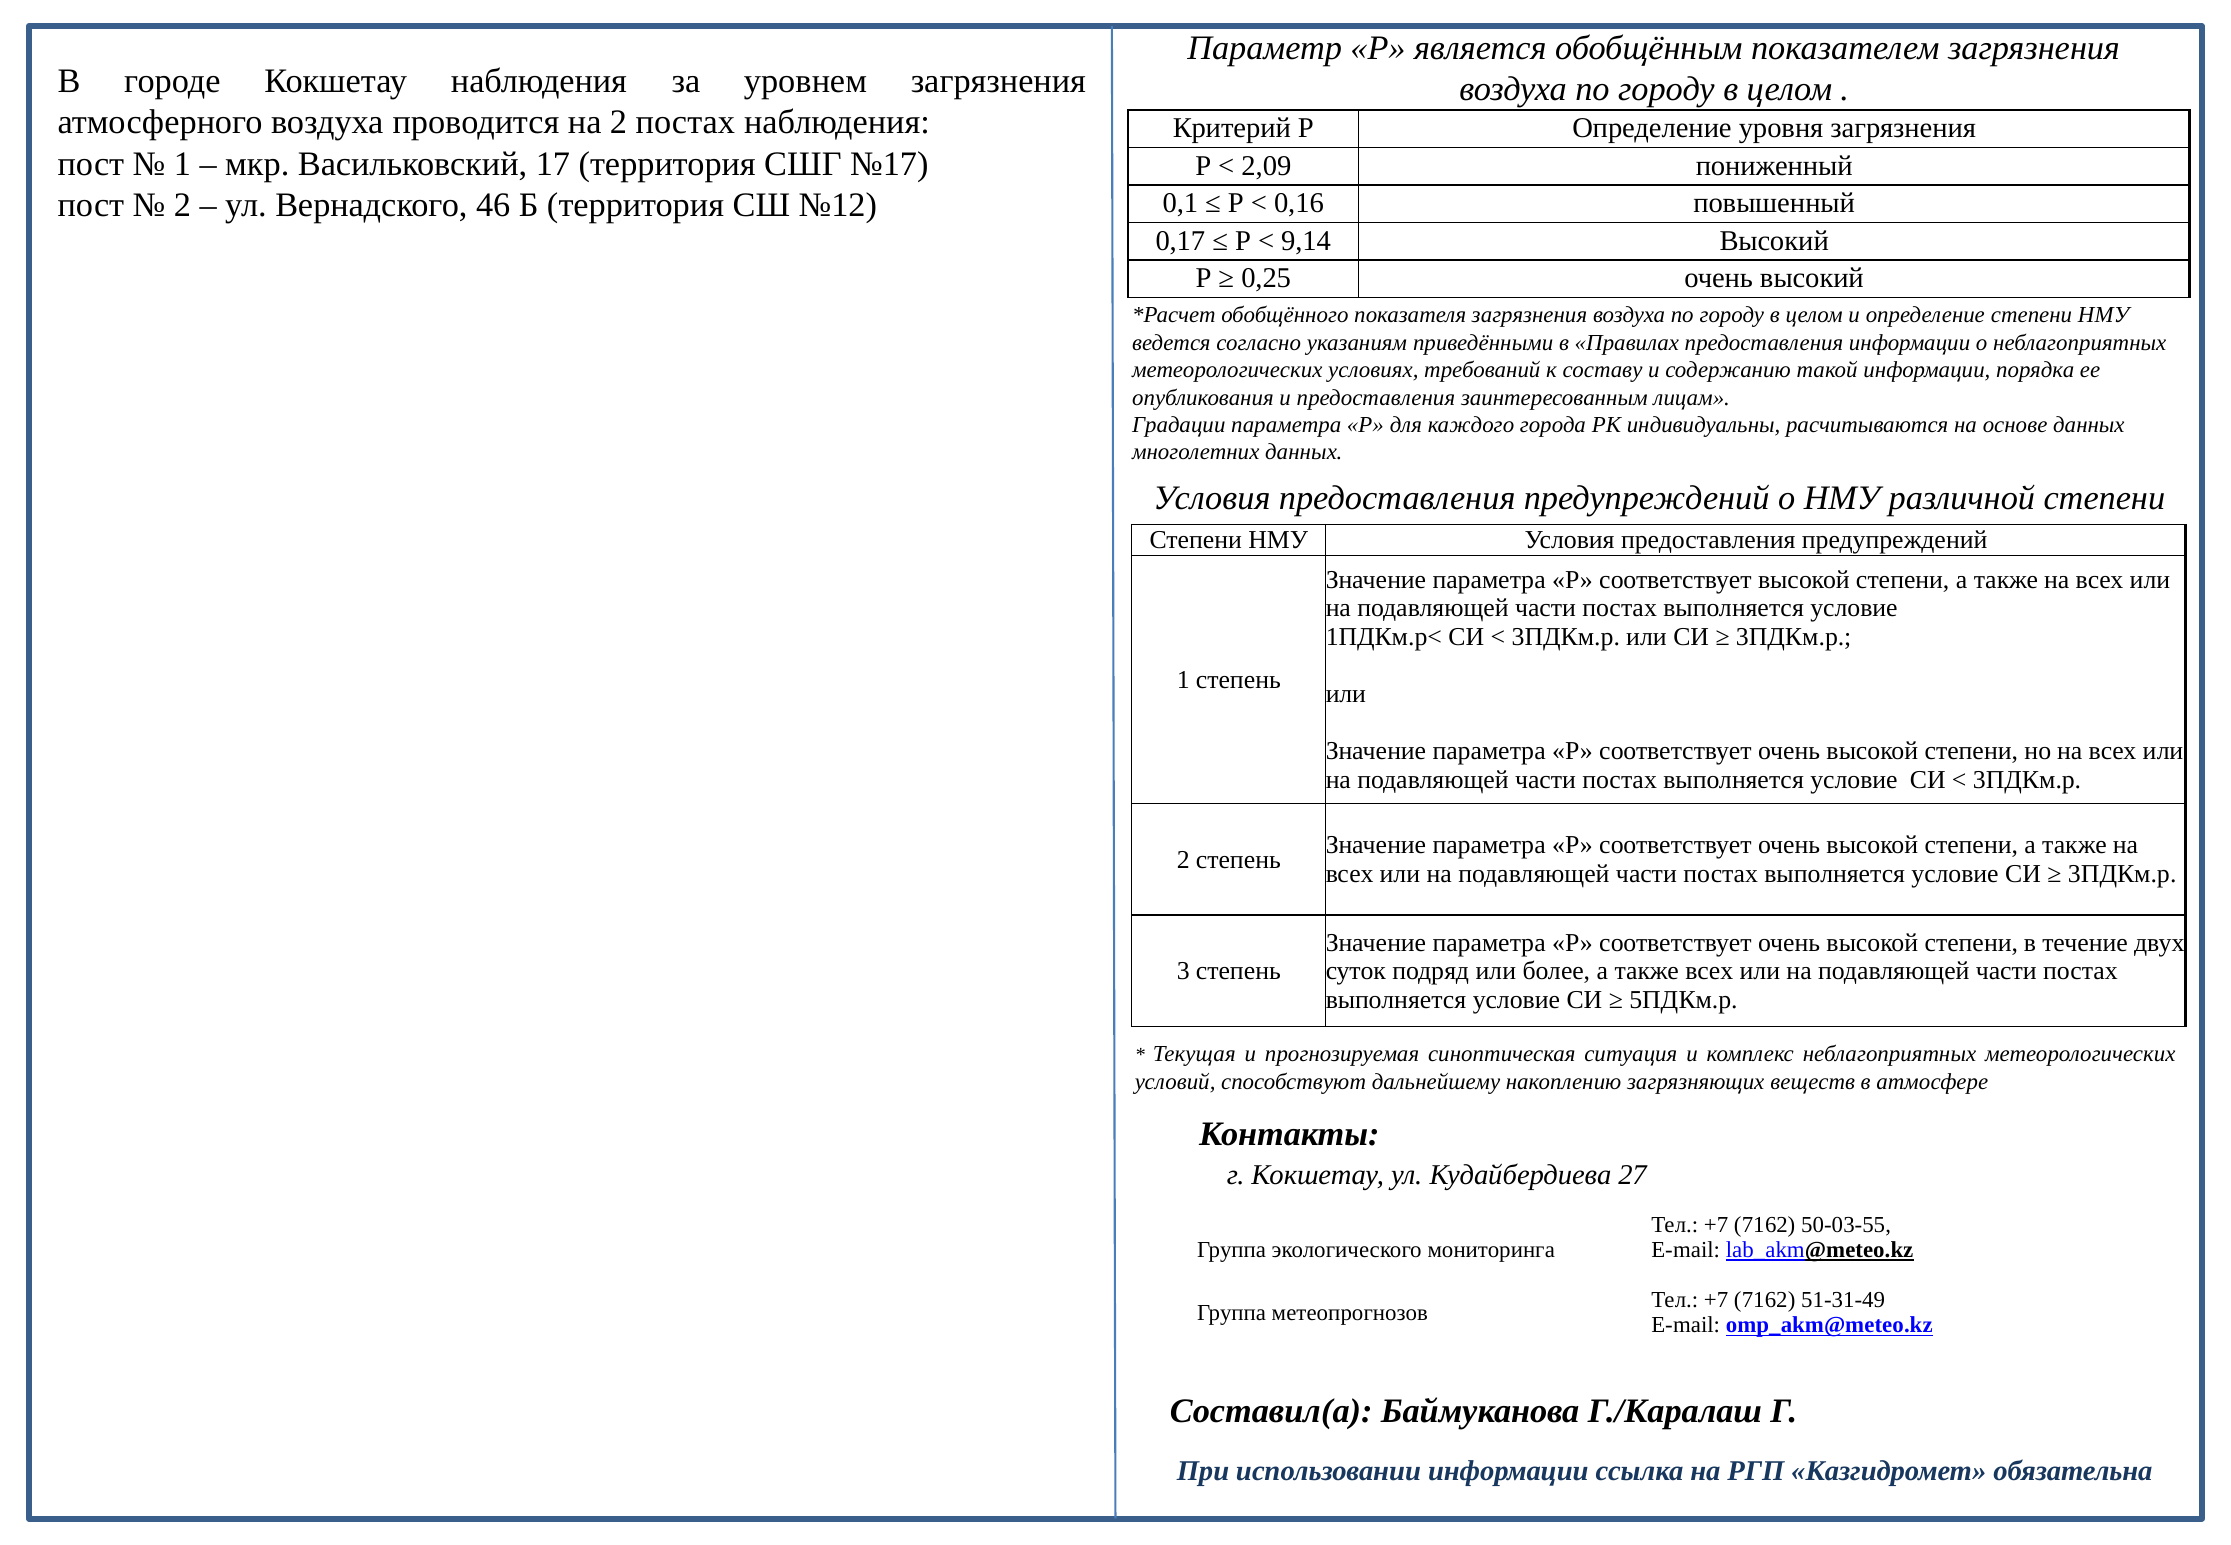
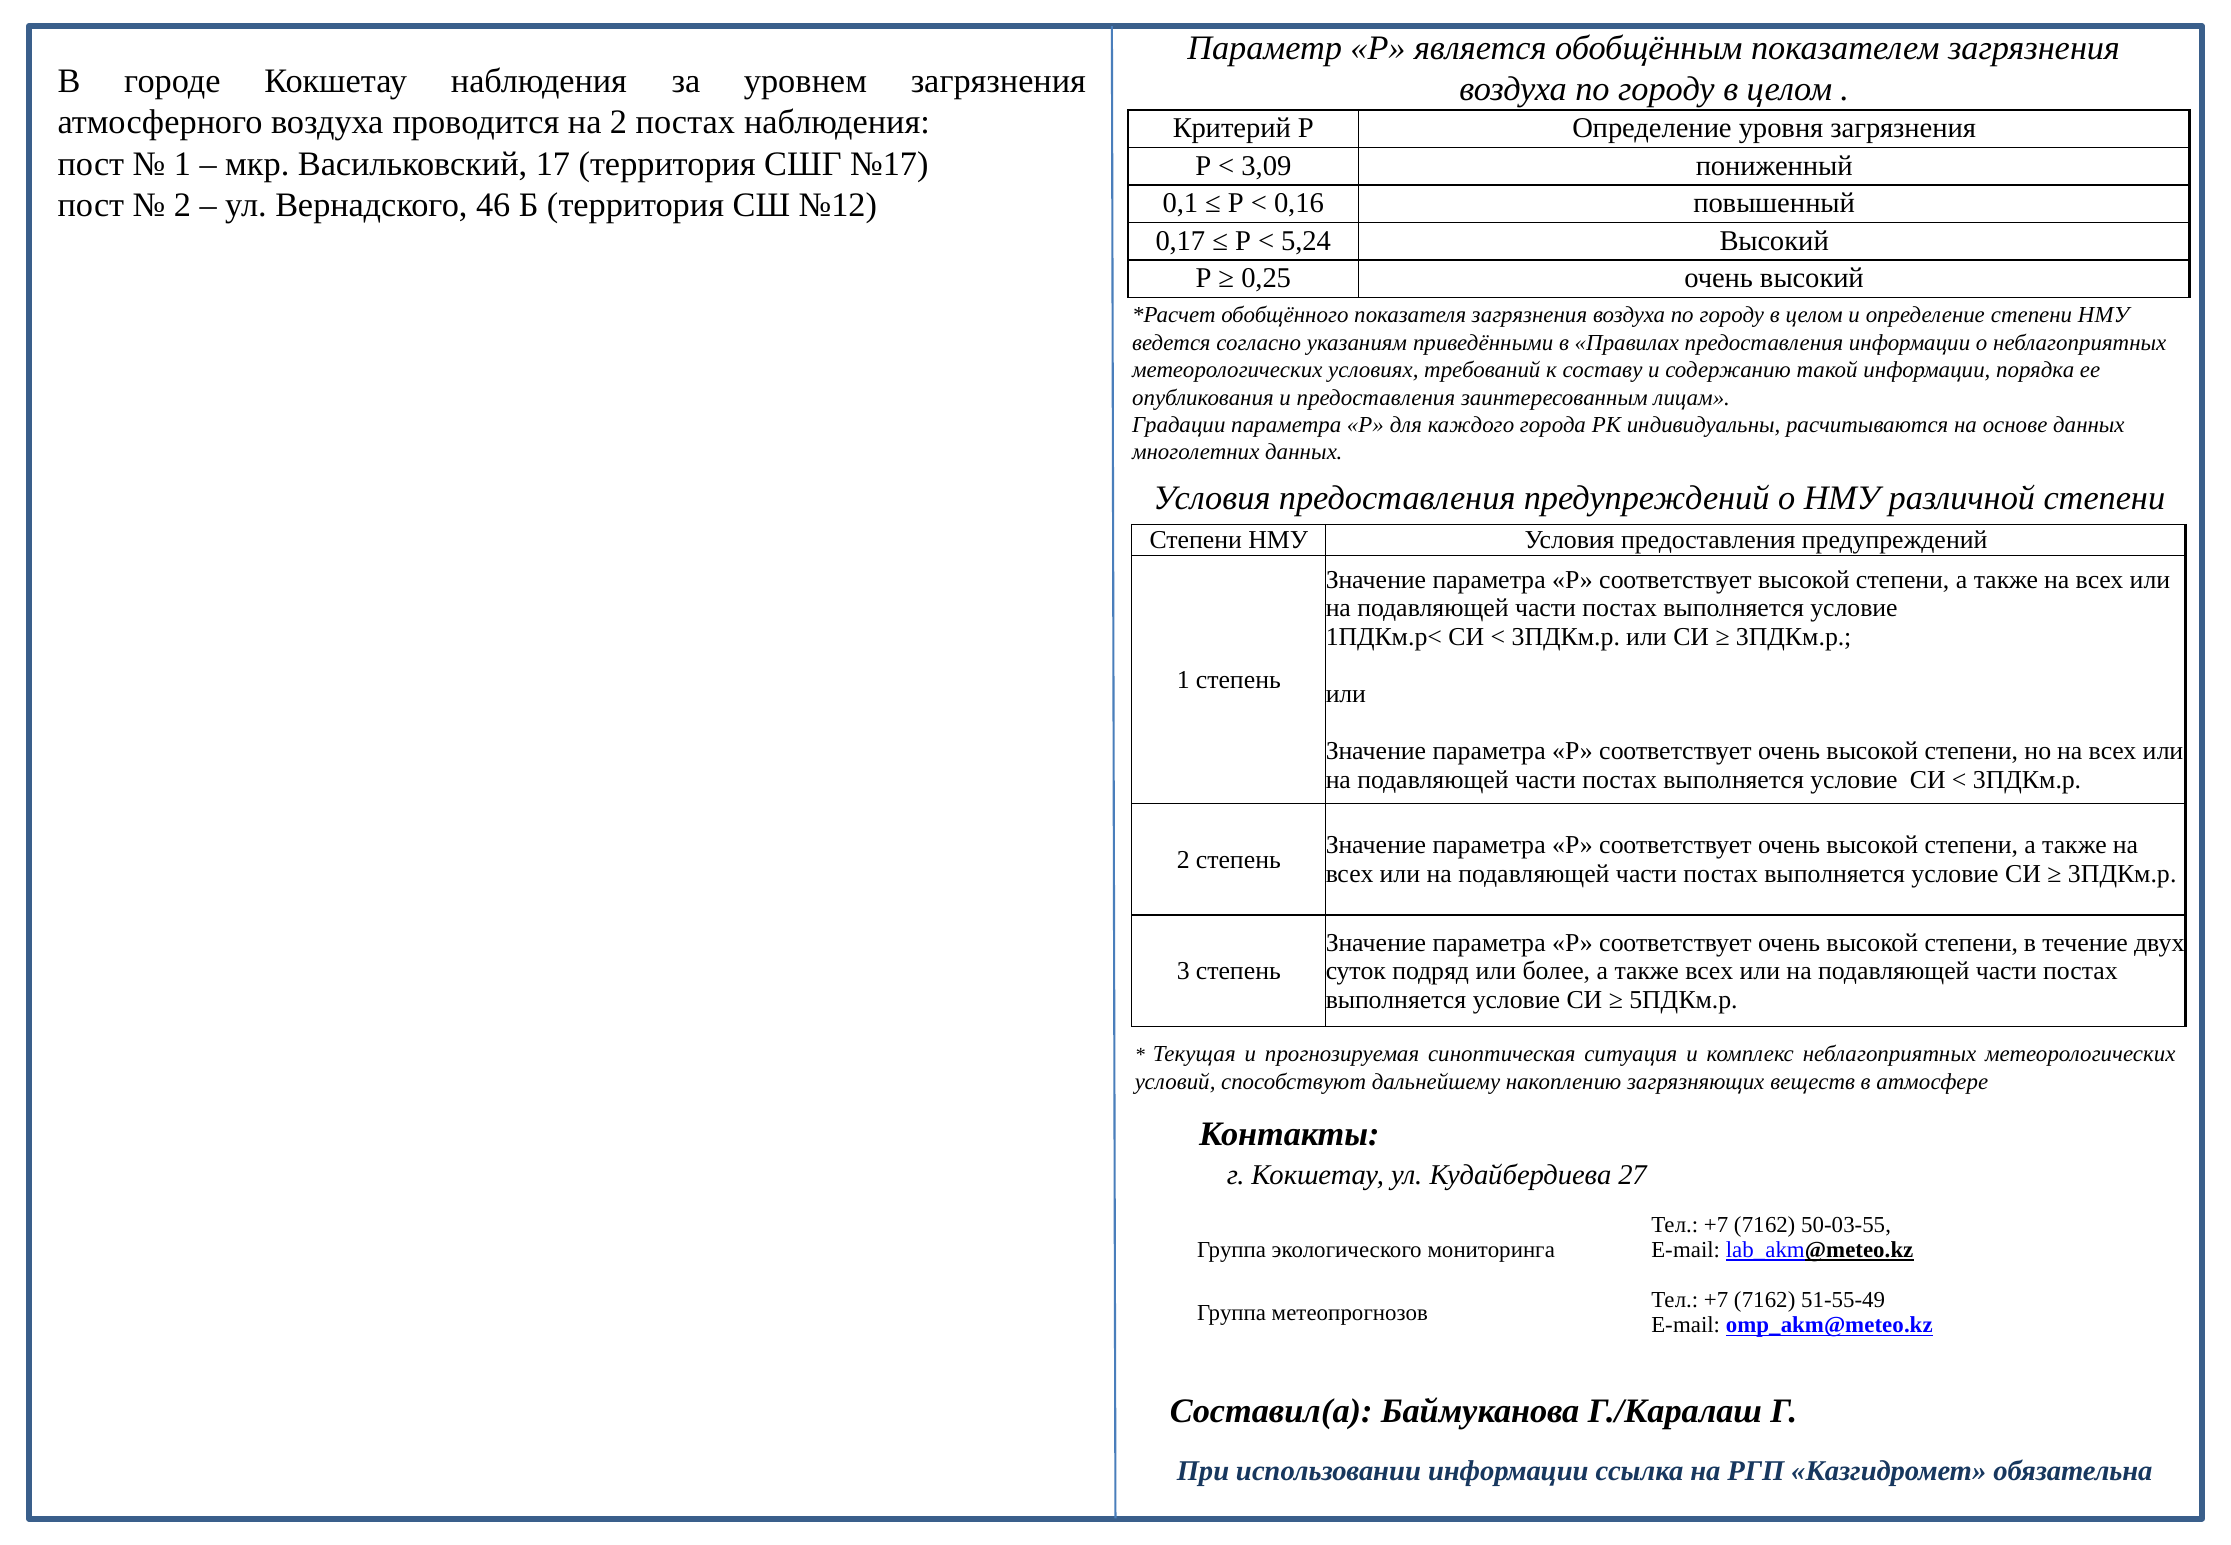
2,09: 2,09 -> 3,09
9,14: 9,14 -> 5,24
51-31-49: 51-31-49 -> 51-55-49
